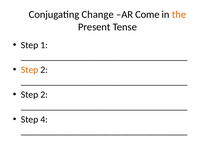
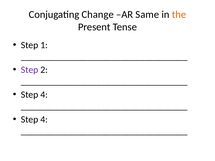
Come: Come -> Same
Step at (30, 70) colour: orange -> purple
2 at (44, 95): 2 -> 4
